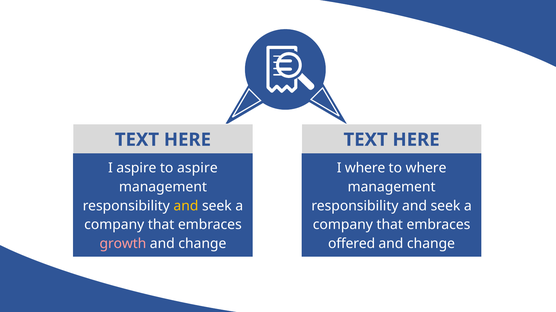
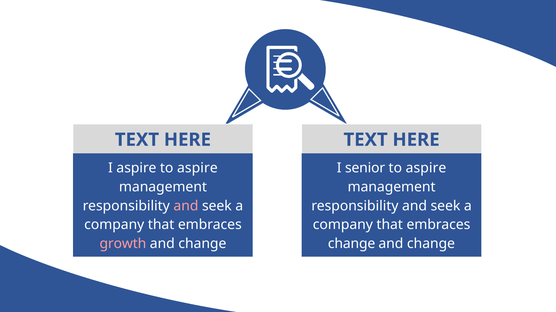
I where: where -> senior
where at (426, 168): where -> aspire
and at (186, 206) colour: yellow -> pink
offered at (352, 244): offered -> change
